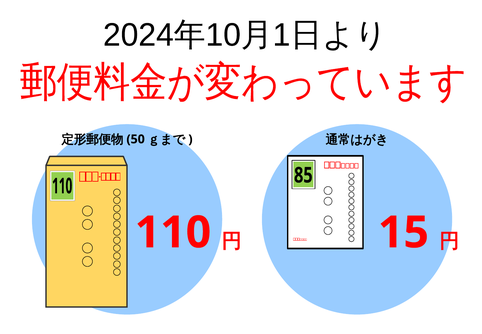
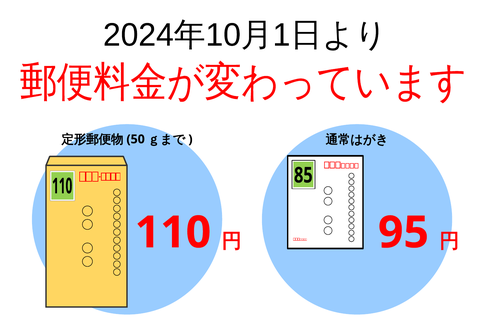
15: 15 -> 95
